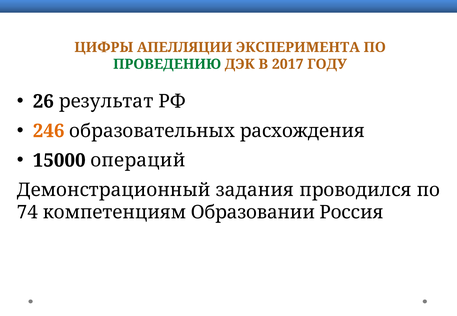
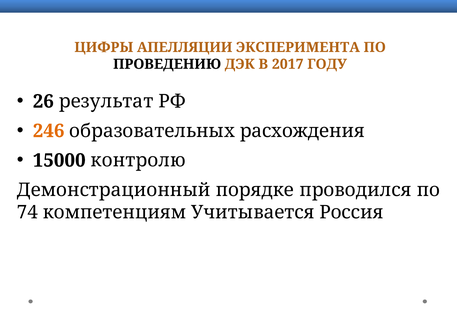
ПРОВЕДЕНИЮ colour: green -> black
операций: операций -> контролю
задания: задания -> порядке
Образовании: Образовании -> Учитывается
